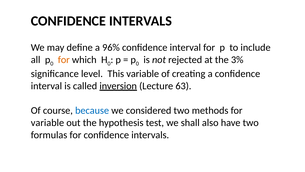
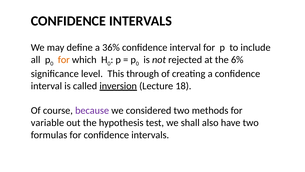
96%: 96% -> 36%
3%: 3% -> 6%
This variable: variable -> through
63: 63 -> 18
because colour: blue -> purple
